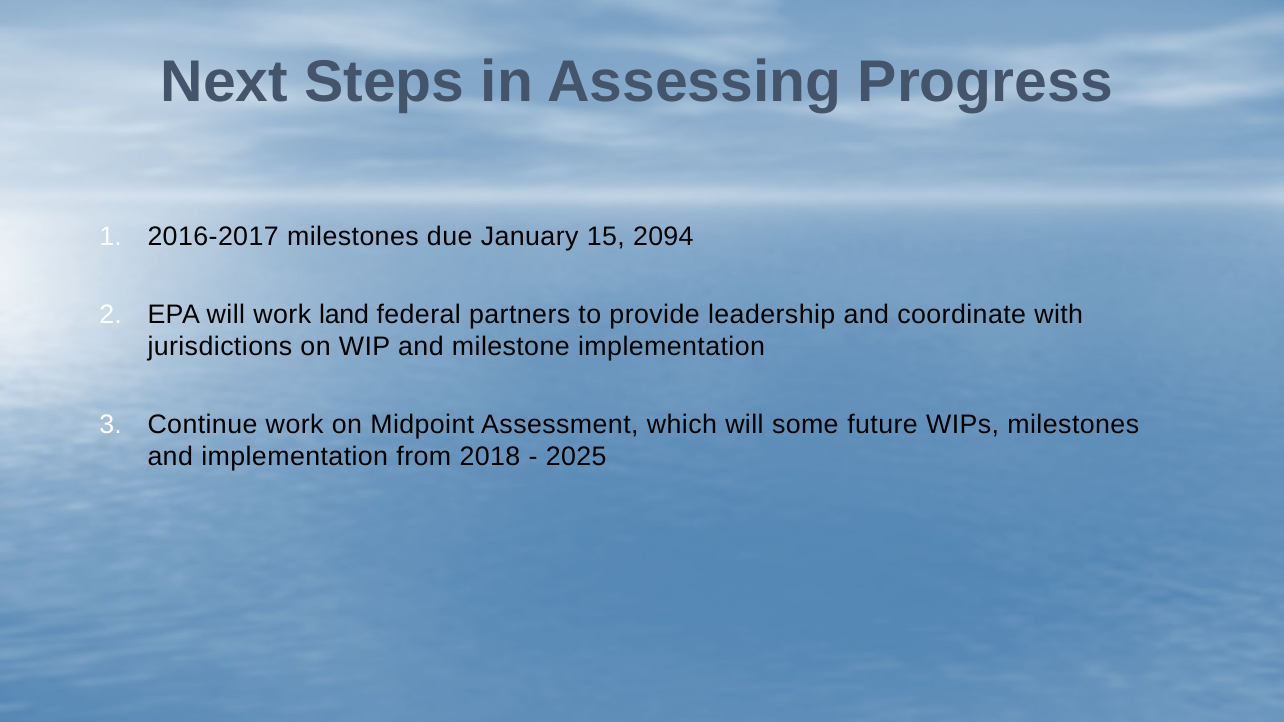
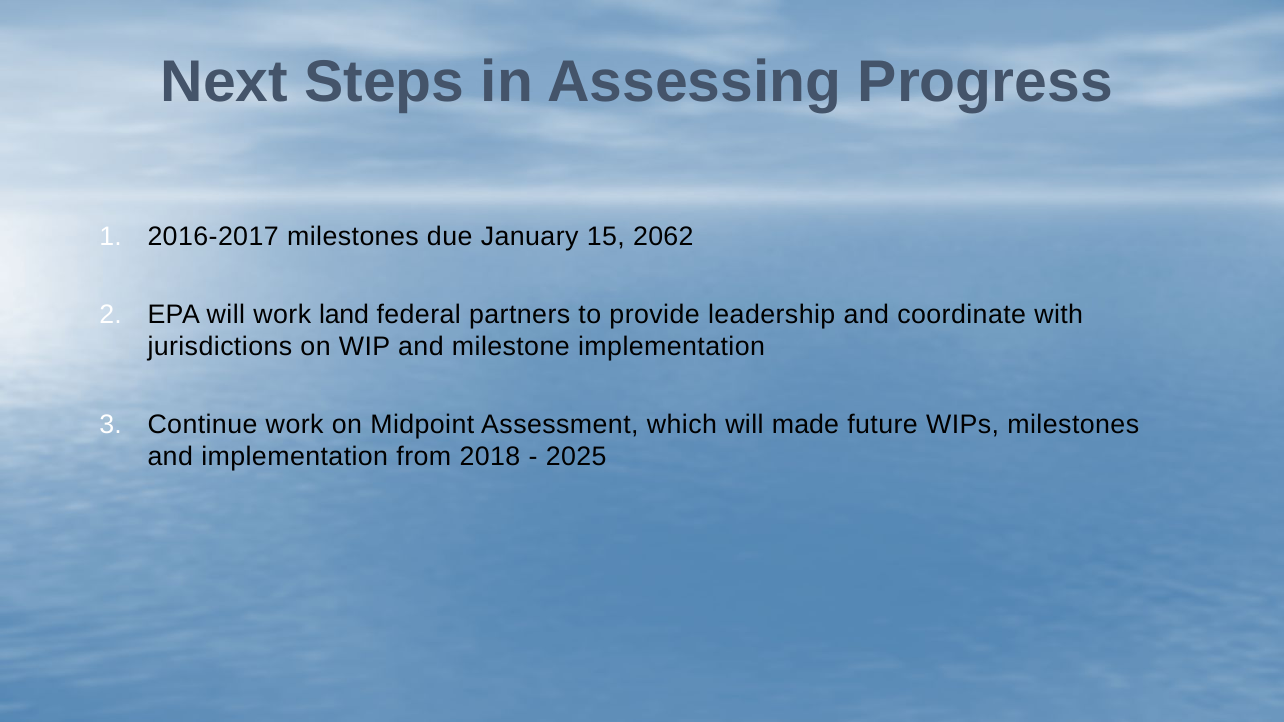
2094: 2094 -> 2062
some: some -> made
